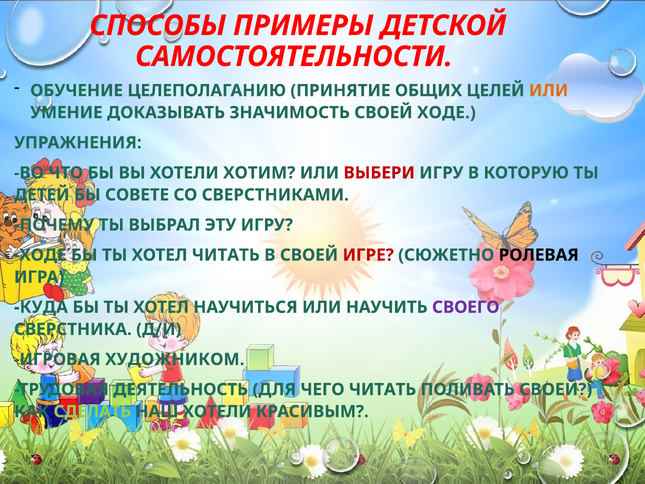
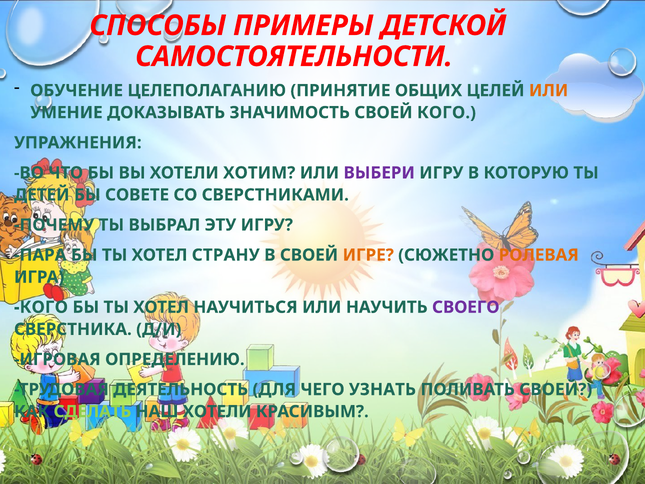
СВОЕЙ ХОДЕ: ХОДЕ -> КОГО
ВЫБЕРИ colour: red -> purple
ХОДЕ at (40, 255): ХОДЕ -> ПАРА
ХОТЕЛ ЧИТАТЬ: ЧИТАТЬ -> СТРАНУ
ИГРЕ colour: red -> orange
РОЛЕВАЯ colour: black -> orange
КУДА at (41, 307): КУДА -> КОГО
ХУДОЖНИКОМ: ХУДОЖНИКОМ -> ОПРЕДЕЛЕНИЮ
ЧЕГО ЧИТАТЬ: ЧИТАТЬ -> УЗНАТЬ
